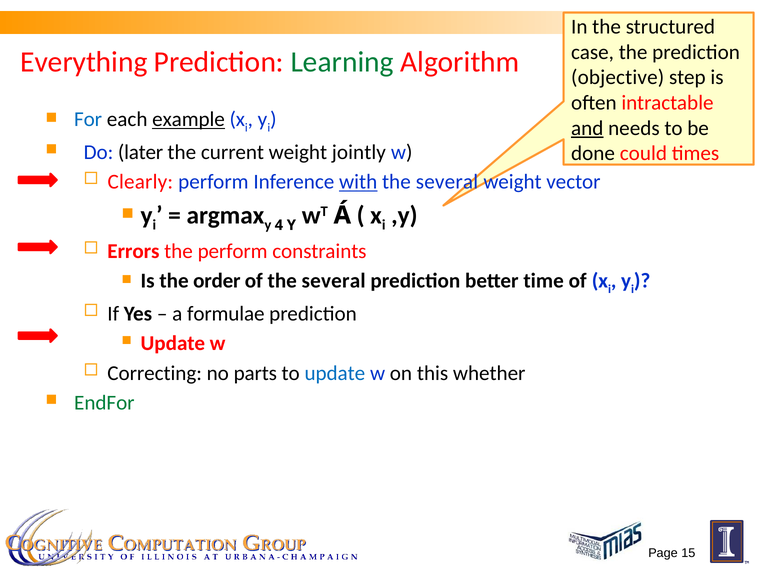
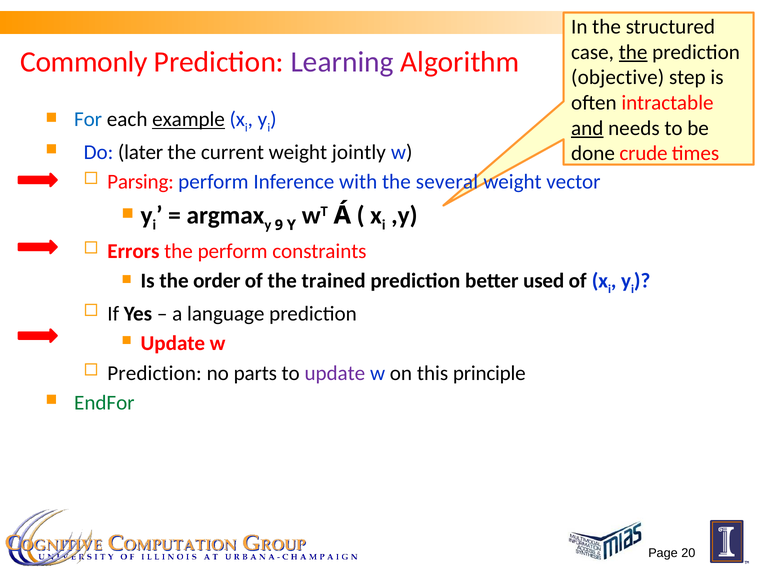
the at (633, 52) underline: none -> present
Everything: Everything -> Commonly
Learning colour: green -> purple
could: could -> crude
Clearly: Clearly -> Parsing
with underline: present -> none
4: 4 -> 9
of the several: several -> trained
time: time -> used
formulae: formulae -> language
Correcting at (155, 373): Correcting -> Prediction
update at (335, 373) colour: blue -> purple
whether: whether -> principle
15: 15 -> 20
